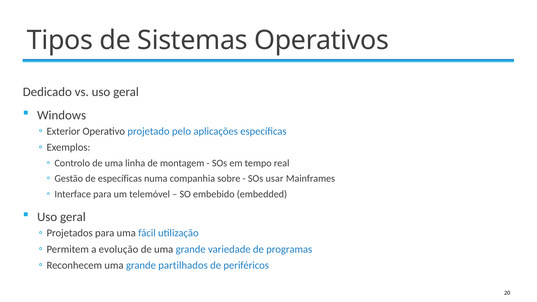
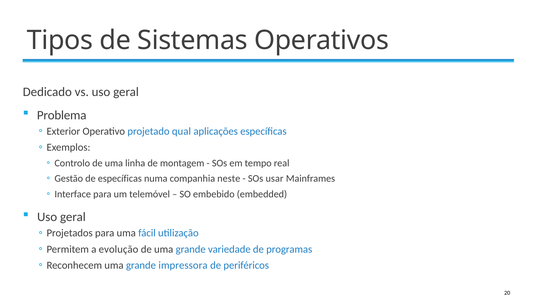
Windows: Windows -> Problema
pelo: pelo -> qual
sobre: sobre -> neste
partilhados: partilhados -> impressora
